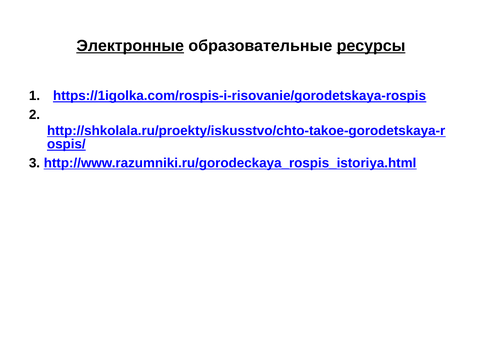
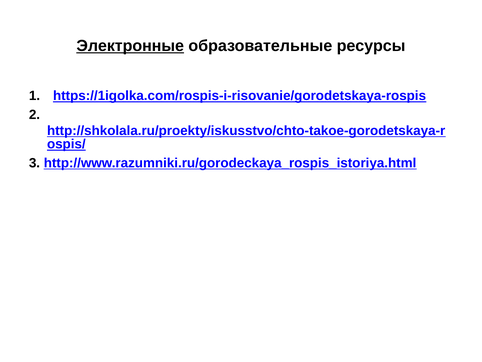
ресурсы underline: present -> none
